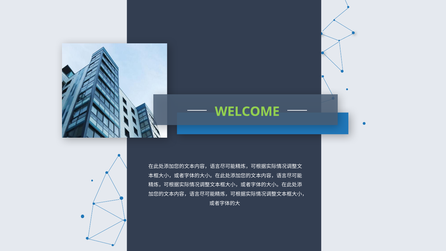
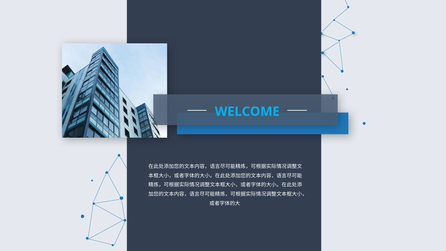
WELCOME colour: light green -> light blue
